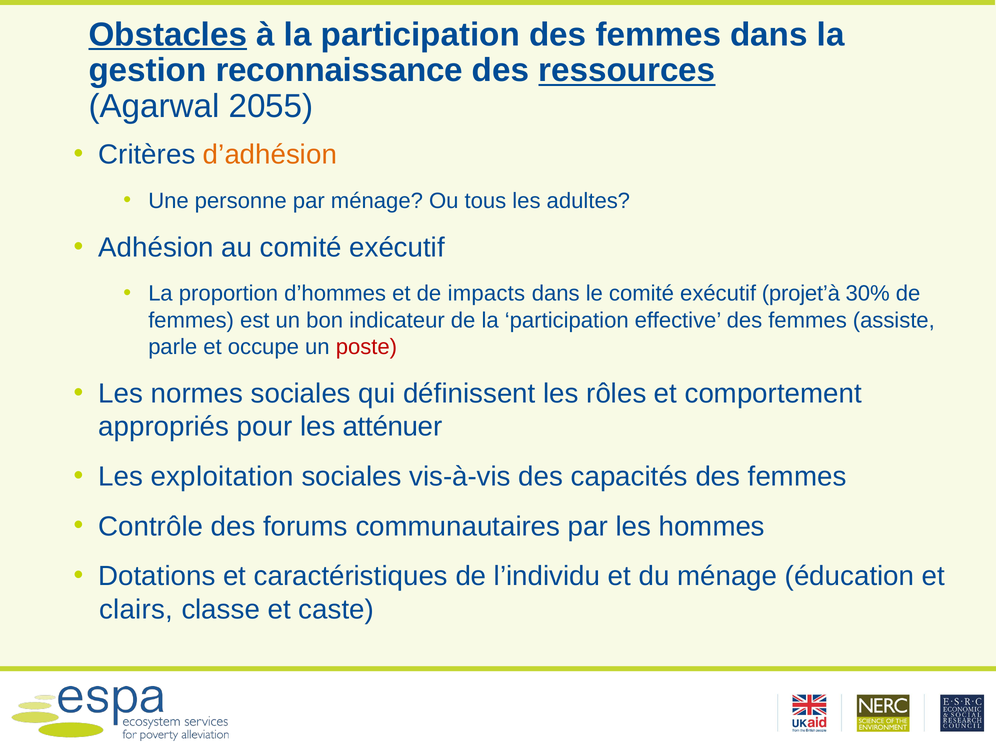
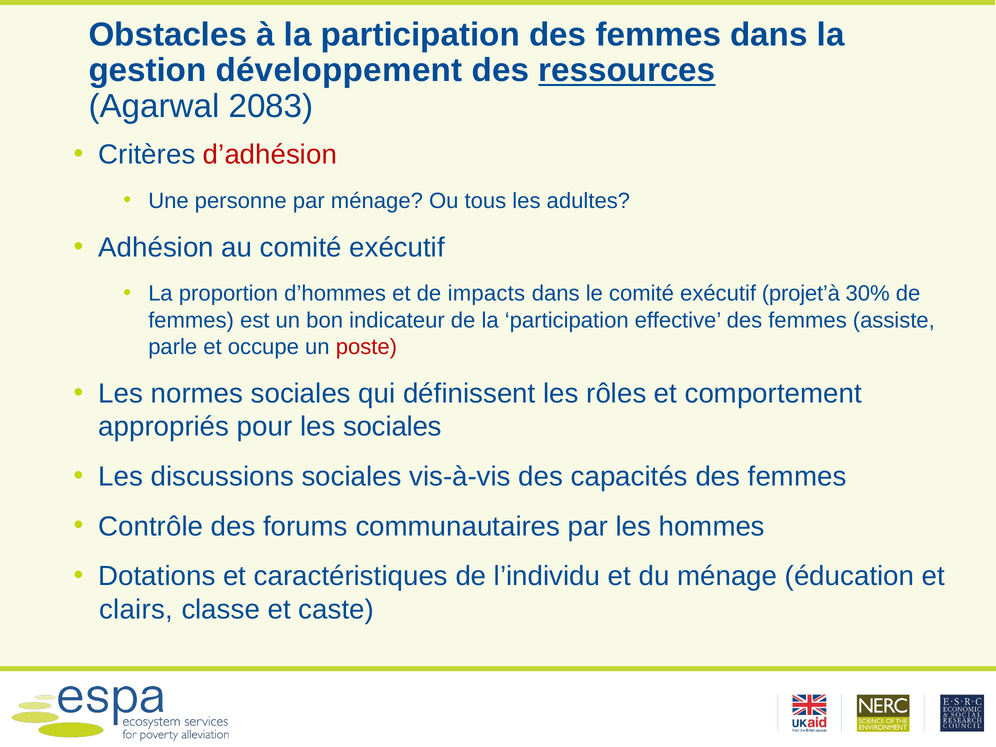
Obstacles underline: present -> none
reconnaissance: reconnaissance -> développement
2055: 2055 -> 2083
d’adhésion colour: orange -> red
les atténuer: atténuer -> sociales
exploitation: exploitation -> discussions
